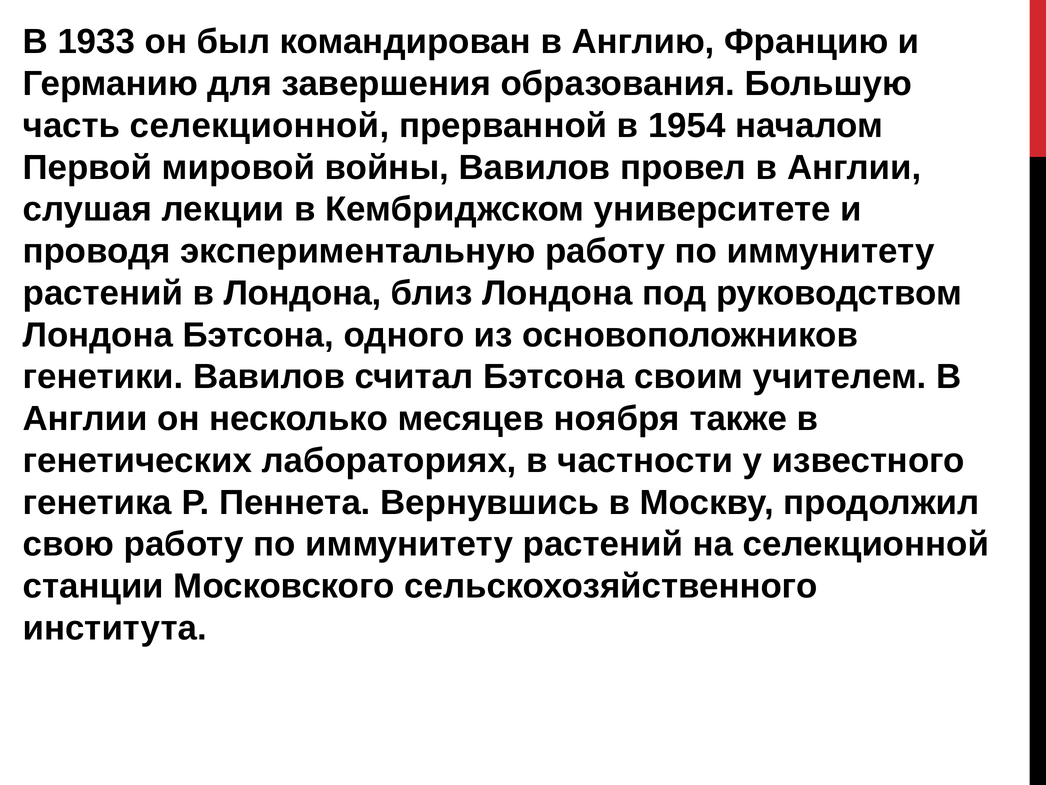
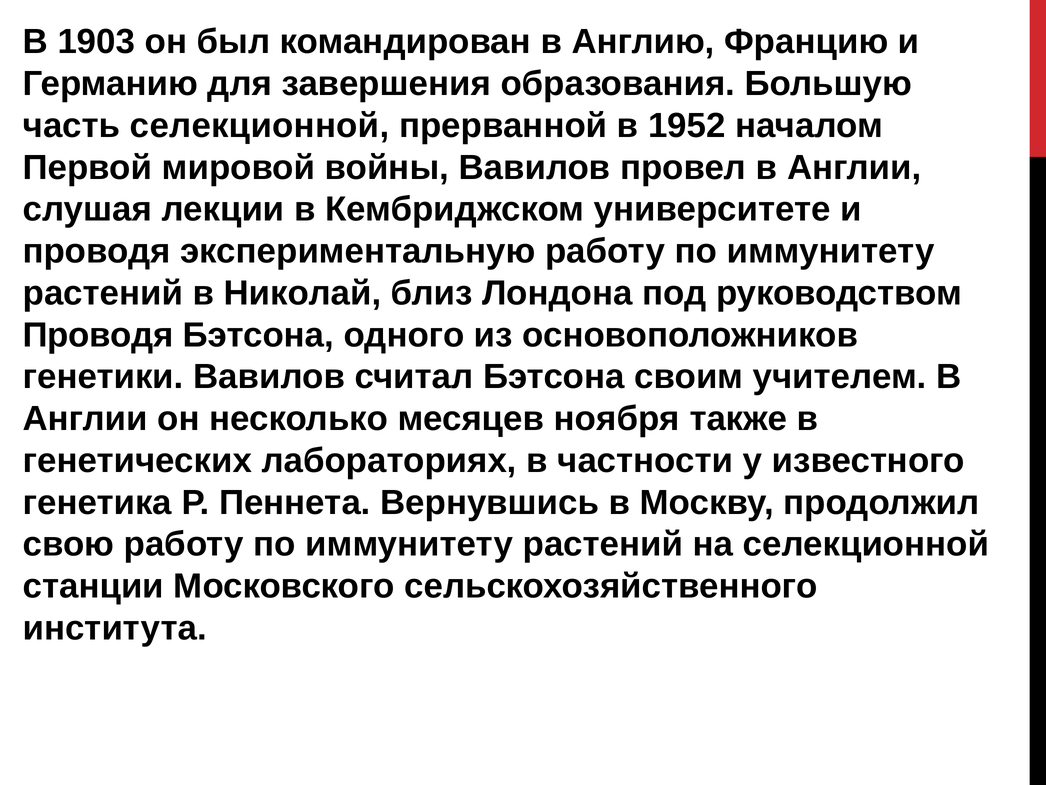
1933: 1933 -> 1903
1954: 1954 -> 1952
в Лондона: Лондона -> Николай
Лондона at (98, 335): Лондона -> Проводя
